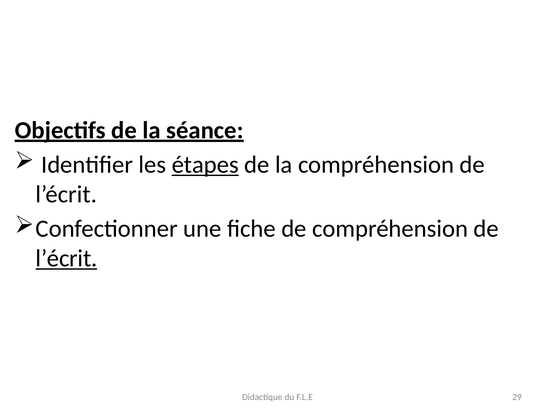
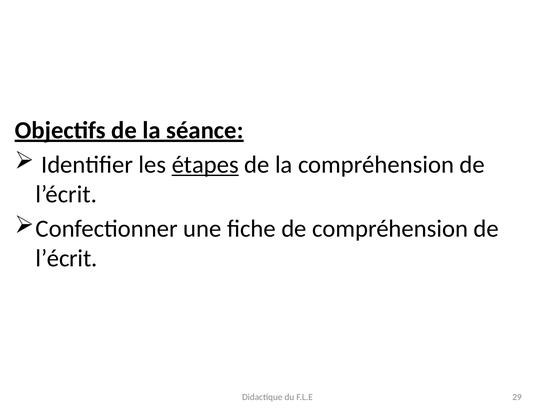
l’écrit at (66, 259) underline: present -> none
